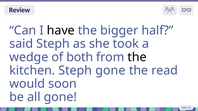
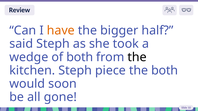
have colour: black -> orange
Steph gone: gone -> piece
the read: read -> both
